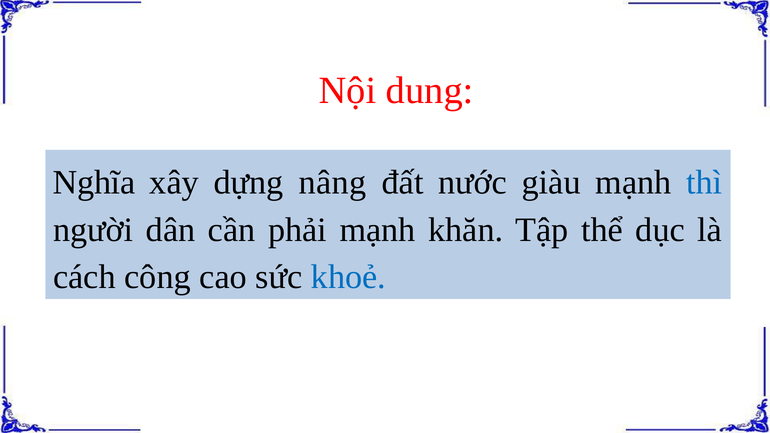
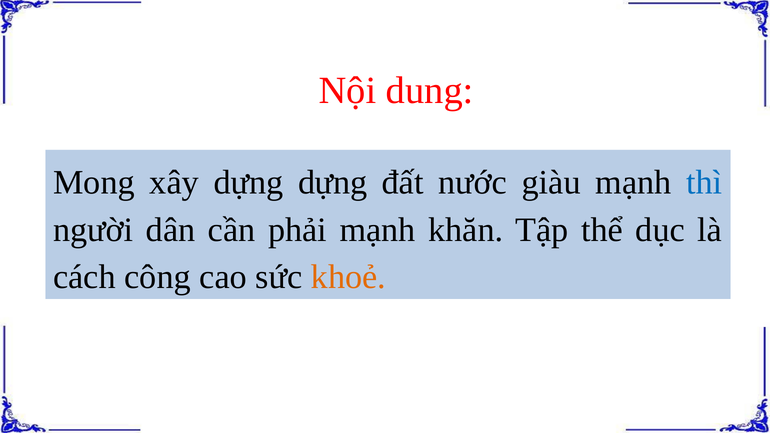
Nghĩa: Nghĩa -> Mong
dựng nâng: nâng -> dựng
khoẻ colour: blue -> orange
